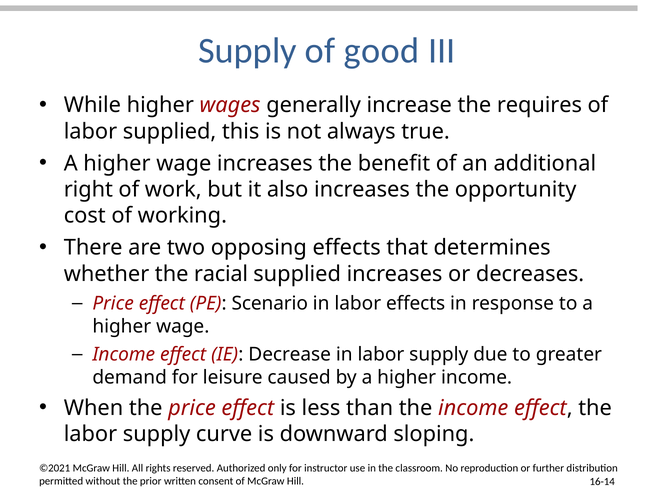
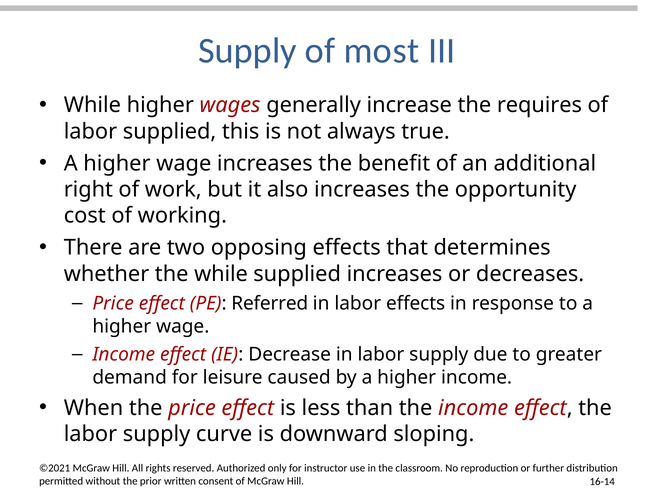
good: good -> most
the racial: racial -> while
Scenario: Scenario -> Referred
